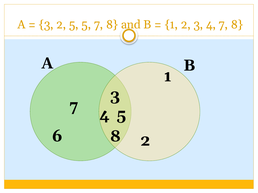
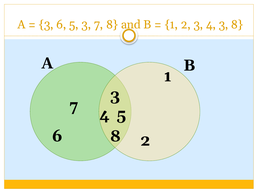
2 at (61, 25): 2 -> 6
5 5: 5 -> 3
3 4 7: 7 -> 3
